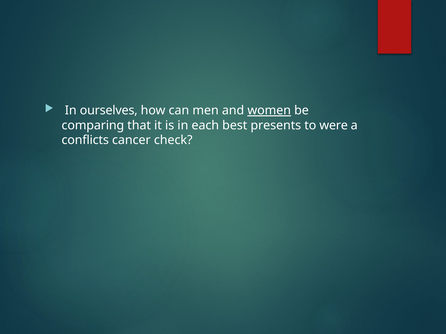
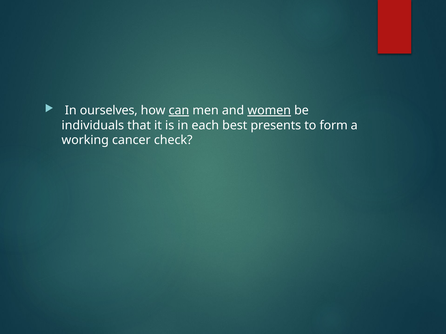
can underline: none -> present
comparing: comparing -> individuals
were: were -> form
conflicts: conflicts -> working
